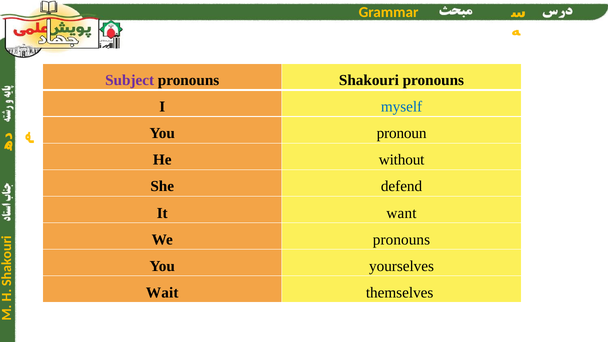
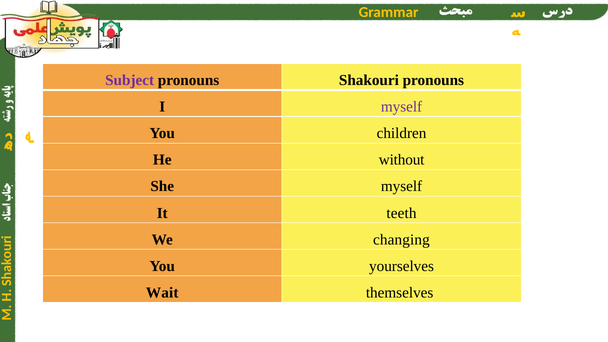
myself at (402, 107) colour: blue -> purple
pronoun: pronoun -> children
She defend: defend -> myself
want: want -> teeth
We pronouns: pronouns -> changing
